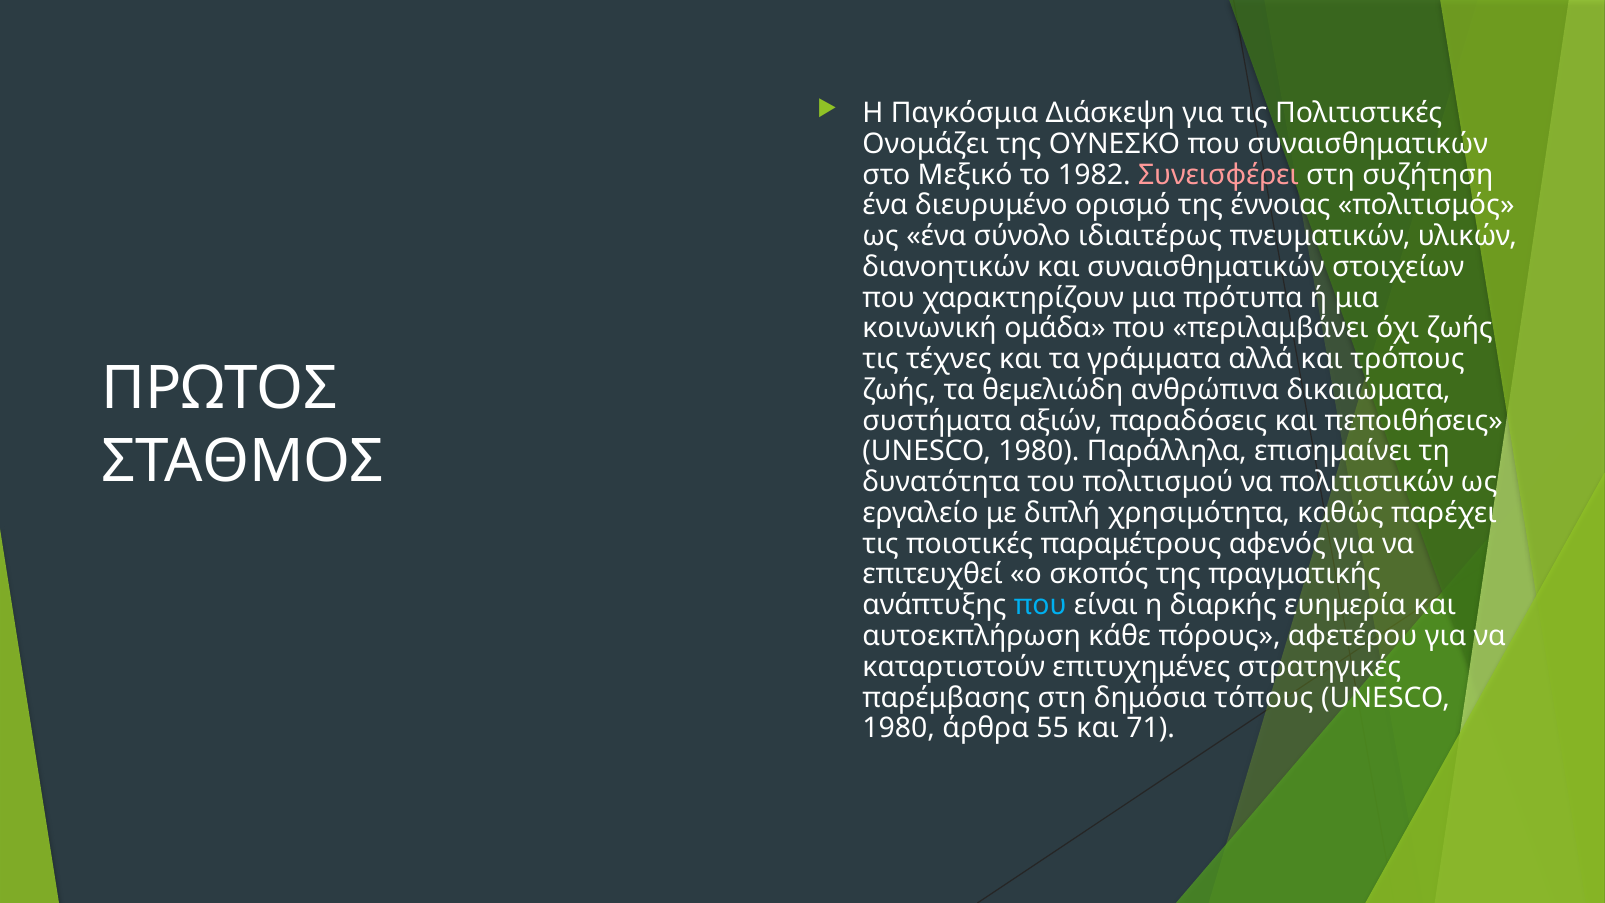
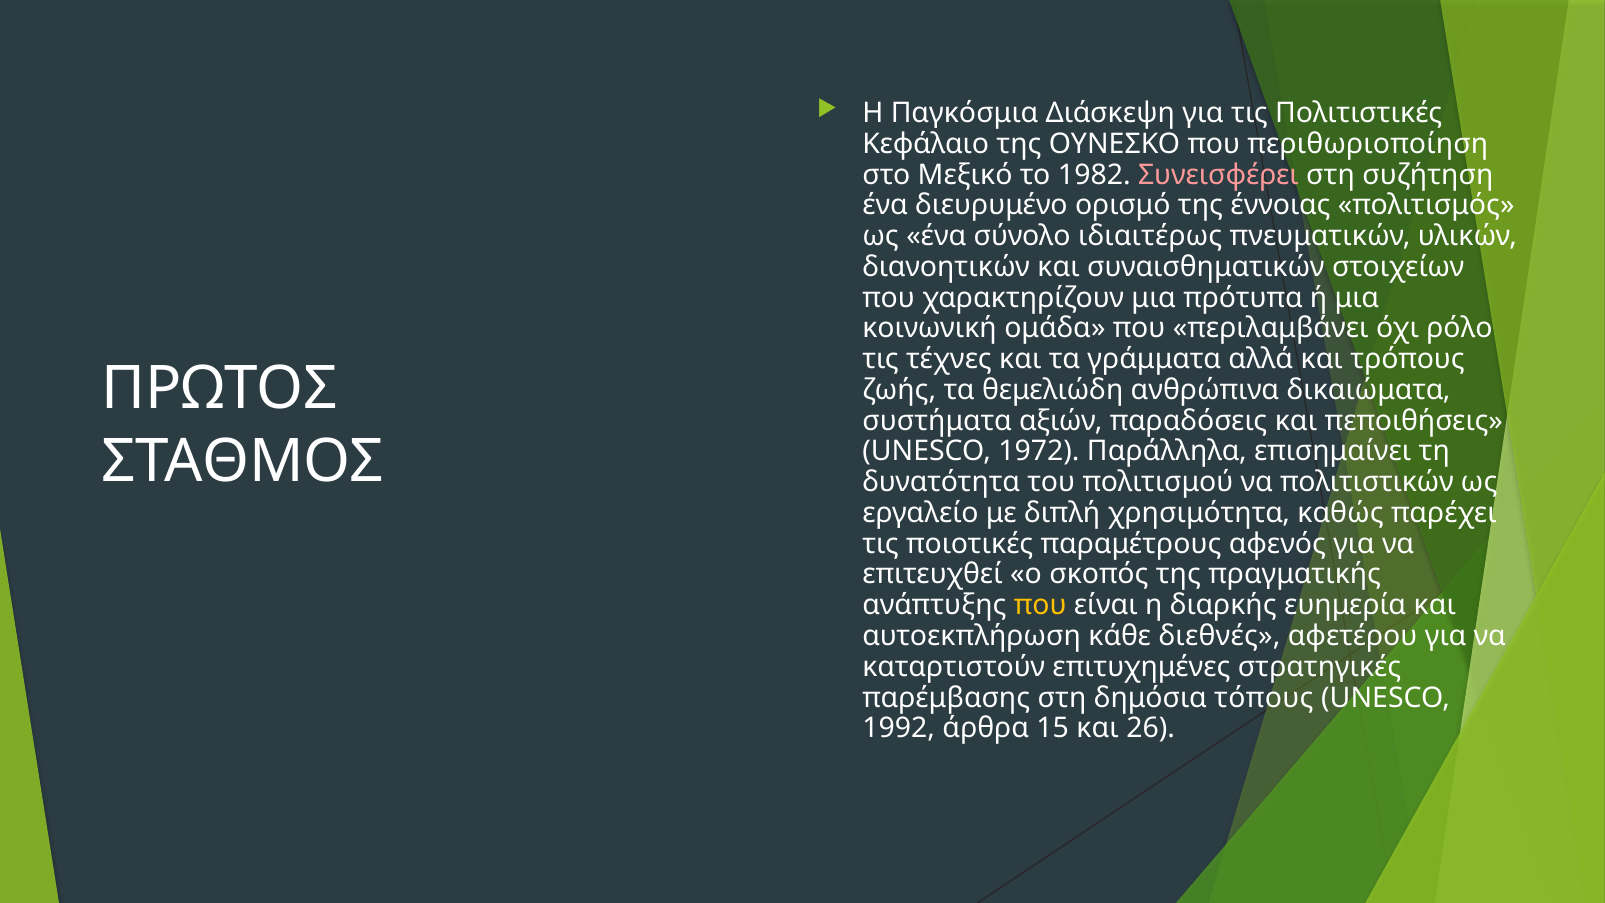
Ονομάζει: Ονομάζει -> Κεφάλαιο
που συναισθηματικών: συναισθηματικών -> περιθωριοποίηση
όχι ζωής: ζωής -> ρόλο
1980 at (1039, 451): 1980 -> 1972
που at (1040, 605) colour: light blue -> yellow
πόρους: πόρους -> διεθνές
1980 at (899, 728): 1980 -> 1992
55: 55 -> 15
71: 71 -> 26
